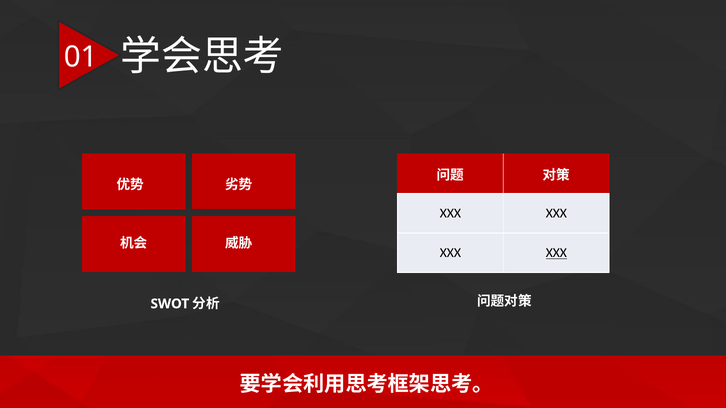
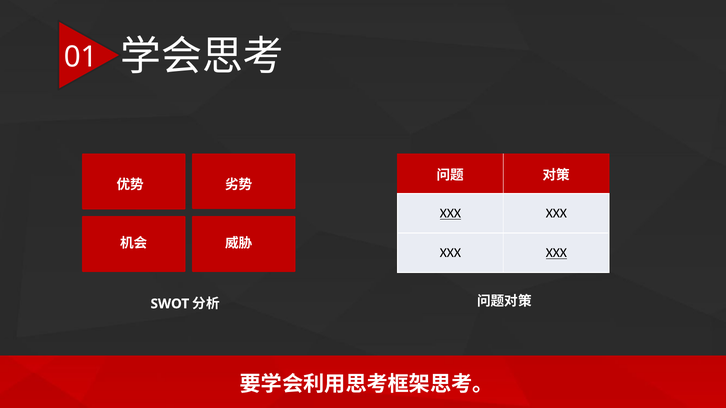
XXX at (450, 214) underline: none -> present
